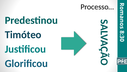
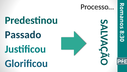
Timóteo: Timóteo -> Passado
